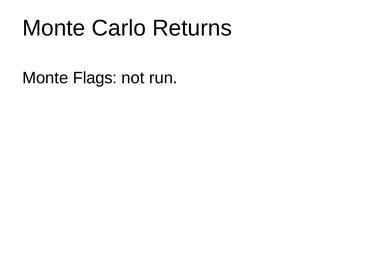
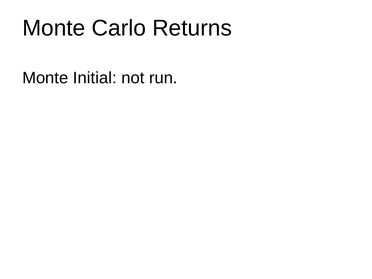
Flags: Flags -> Initial
